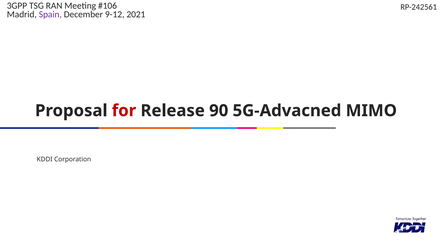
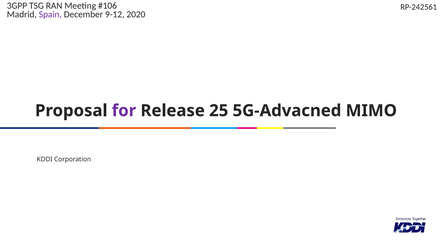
2021: 2021 -> 2020
for colour: red -> purple
90: 90 -> 25
